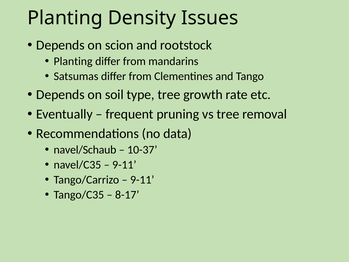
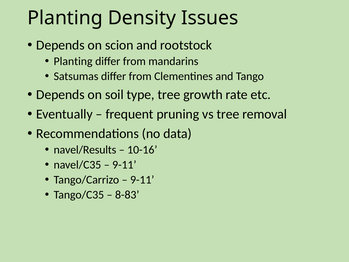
navel/Schaub: navel/Schaub -> navel/Results
10-37: 10-37 -> 10-16
8-17: 8-17 -> 8-83
